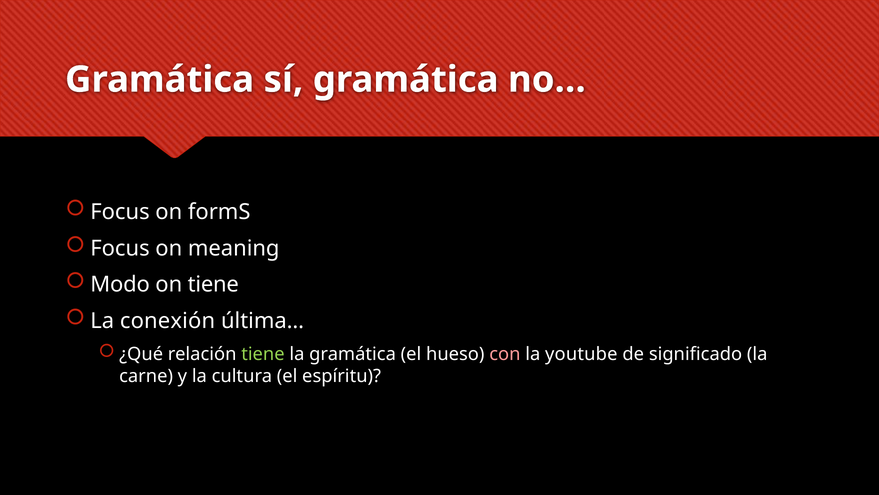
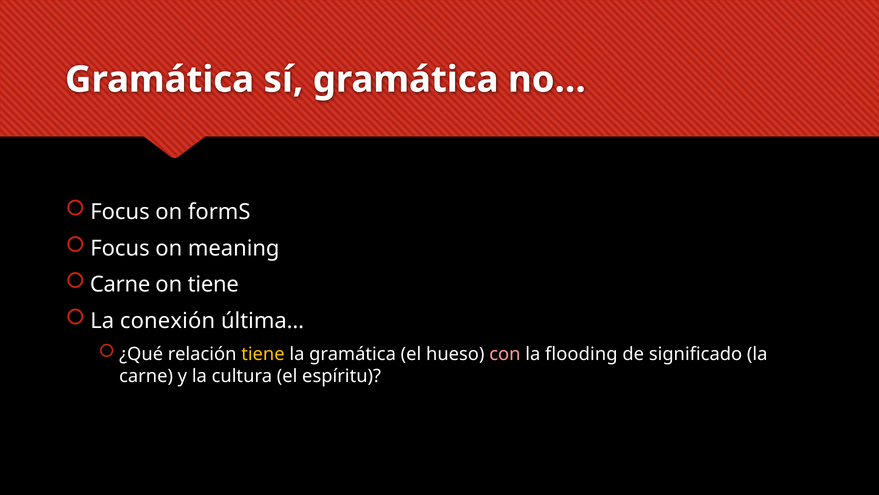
Modo at (120, 284): Modo -> Carne
tiene at (263, 354) colour: light green -> yellow
youtube: youtube -> flooding
